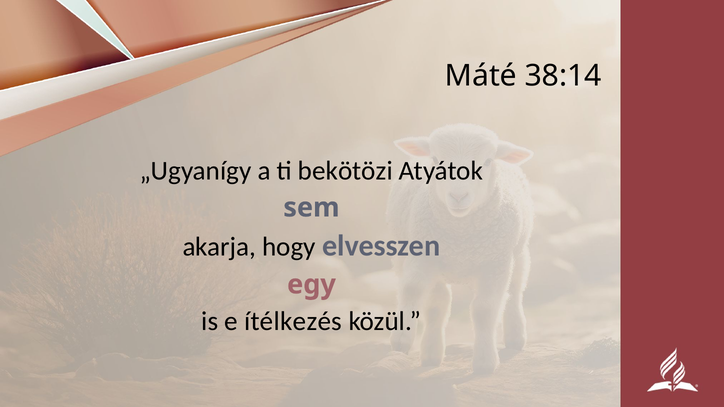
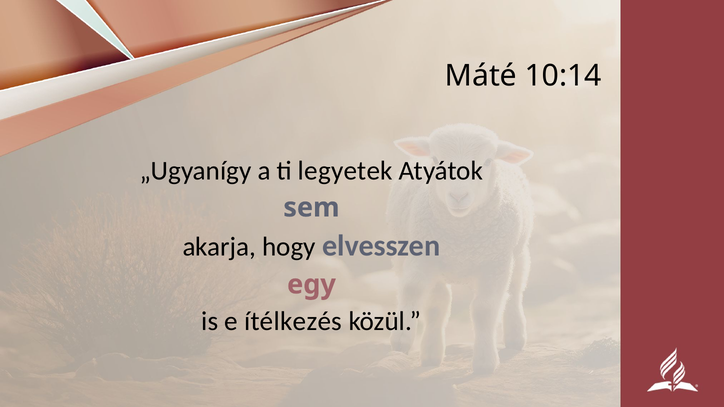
38:14: 38:14 -> 10:14
bekötözi: bekötözi -> legyetek
